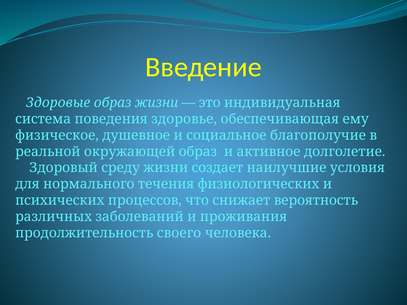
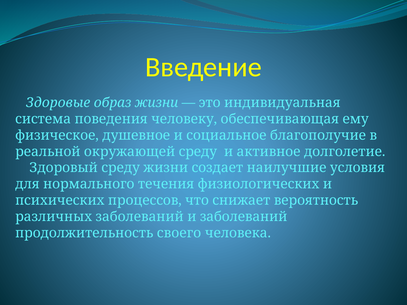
здоровье: здоровье -> человеку
окружающей образ: образ -> среду
и проживания: проживания -> заболеваний
